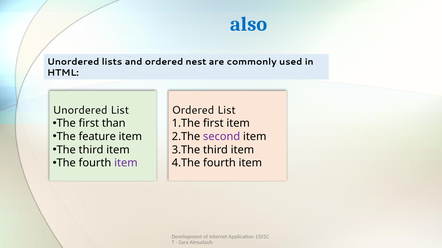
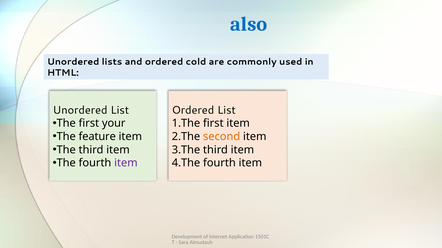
nest: nest -> cold
than: than -> your
second colour: purple -> orange
